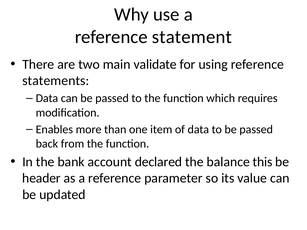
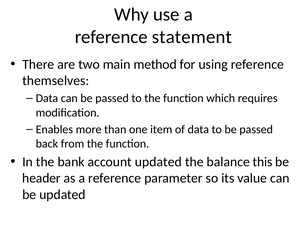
validate: validate -> method
statements: statements -> themselves
account declared: declared -> updated
